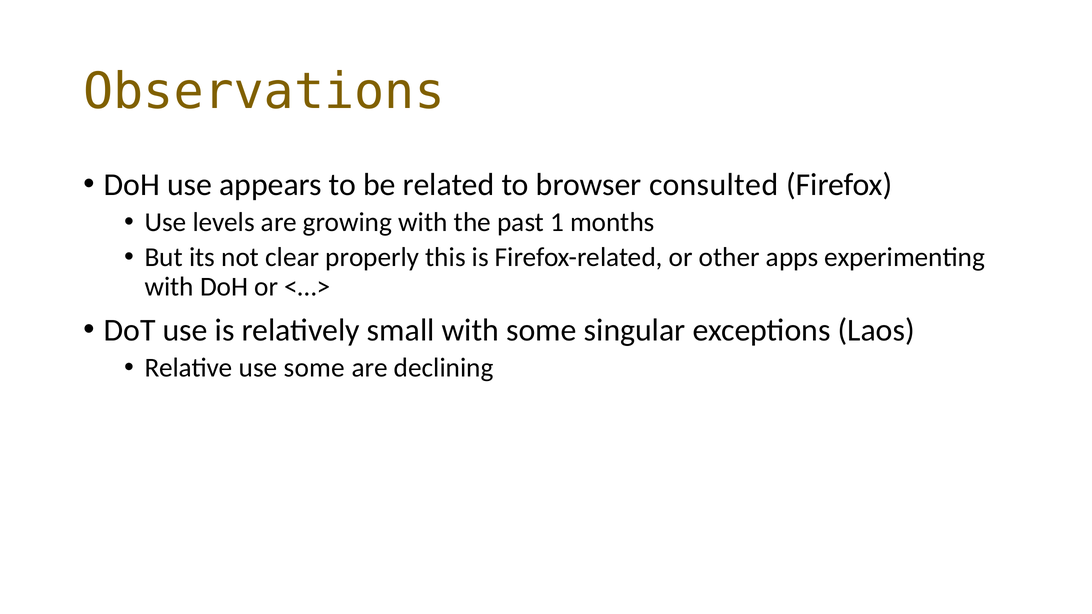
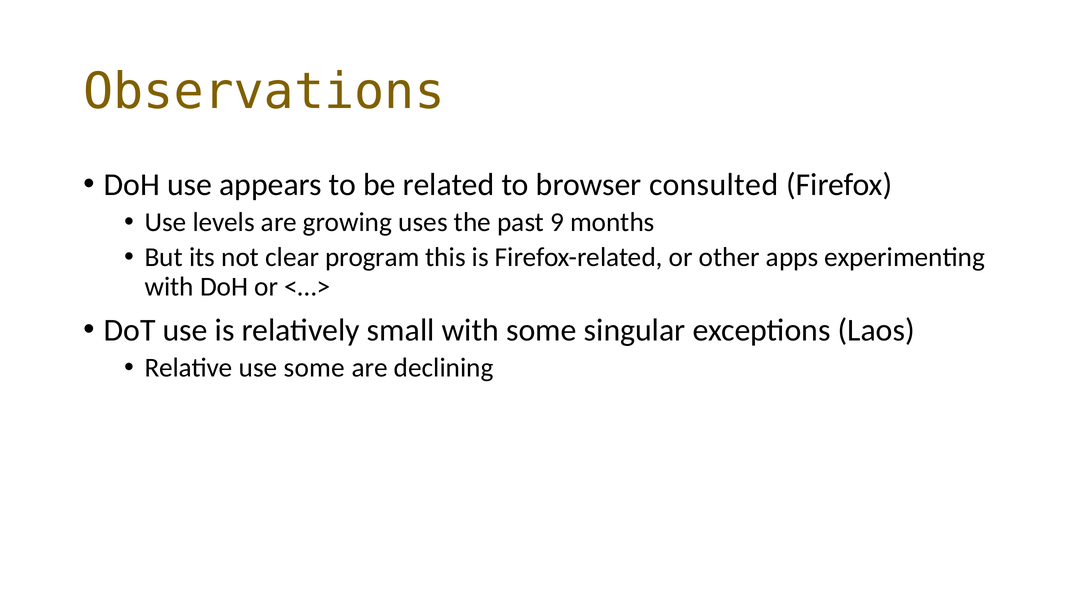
growing with: with -> uses
1: 1 -> 9
properly: properly -> program
